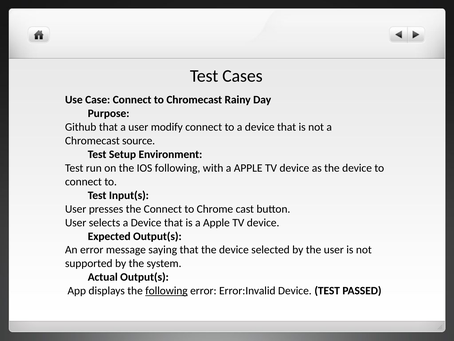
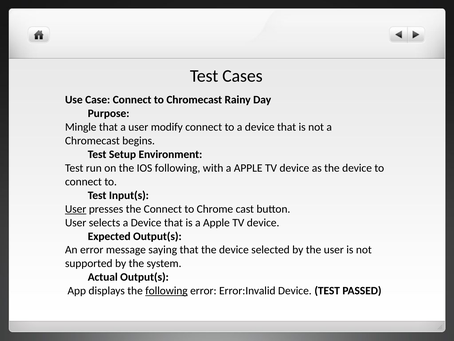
Github: Github -> Mingle
source: source -> begins
User at (76, 209) underline: none -> present
